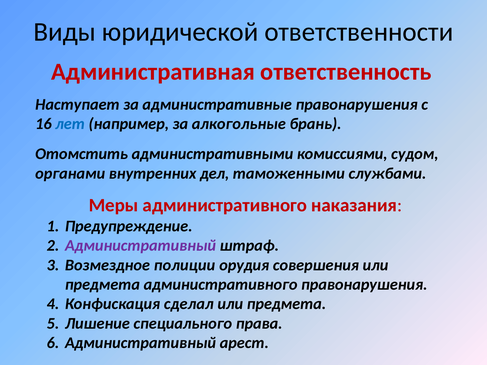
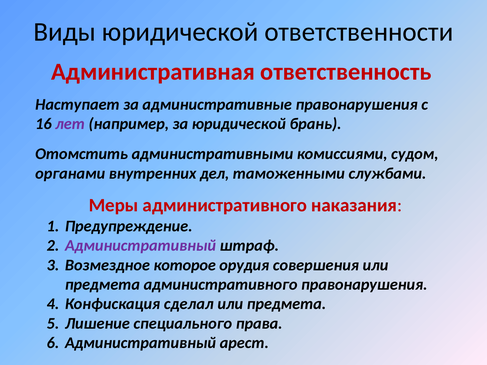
лет colour: blue -> purple
за алкогольные: алкогольные -> юридической
полиции: полиции -> которое
